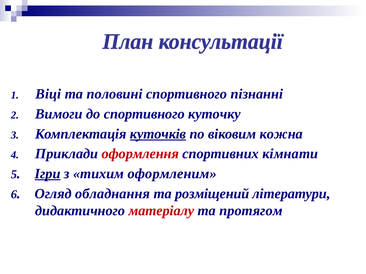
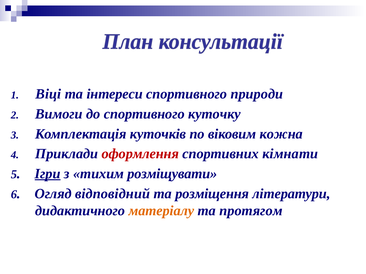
половині: половині -> інтереси
пізнанні: пізнанні -> природи
куточків underline: present -> none
оформленим: оформленим -> розміщувати
обладнання: обладнання -> відповідний
розміщений: розміщений -> розміщення
матеріалу colour: red -> orange
